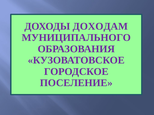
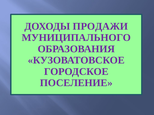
ДОХОДАМ: ДОХОДАМ -> ПРОДАЖИ
